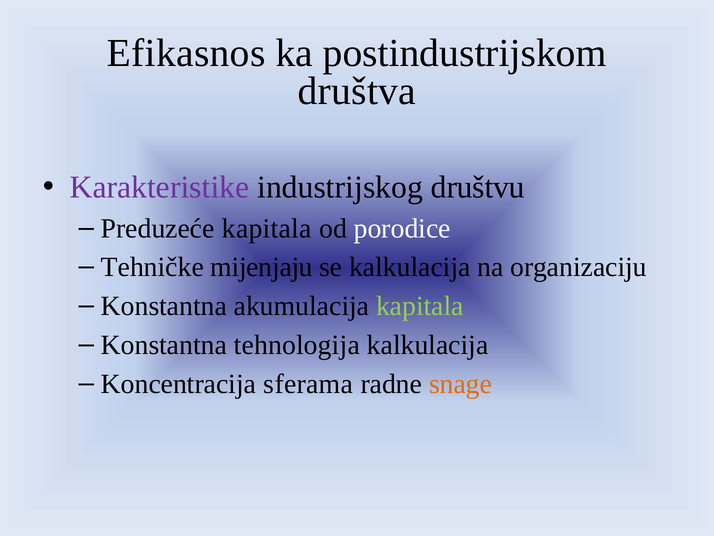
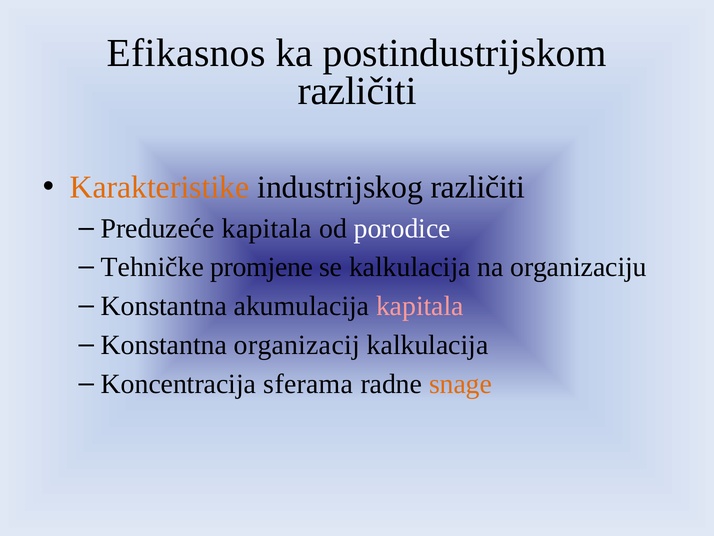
društva at (357, 91): društva -> različiti
Karakteristike colour: purple -> orange
industrijskog društvu: društvu -> različiti
mijenjaju: mijenjaju -> promjene
kapitala at (420, 306) colour: light green -> pink
tehnologija: tehnologija -> organizacij
